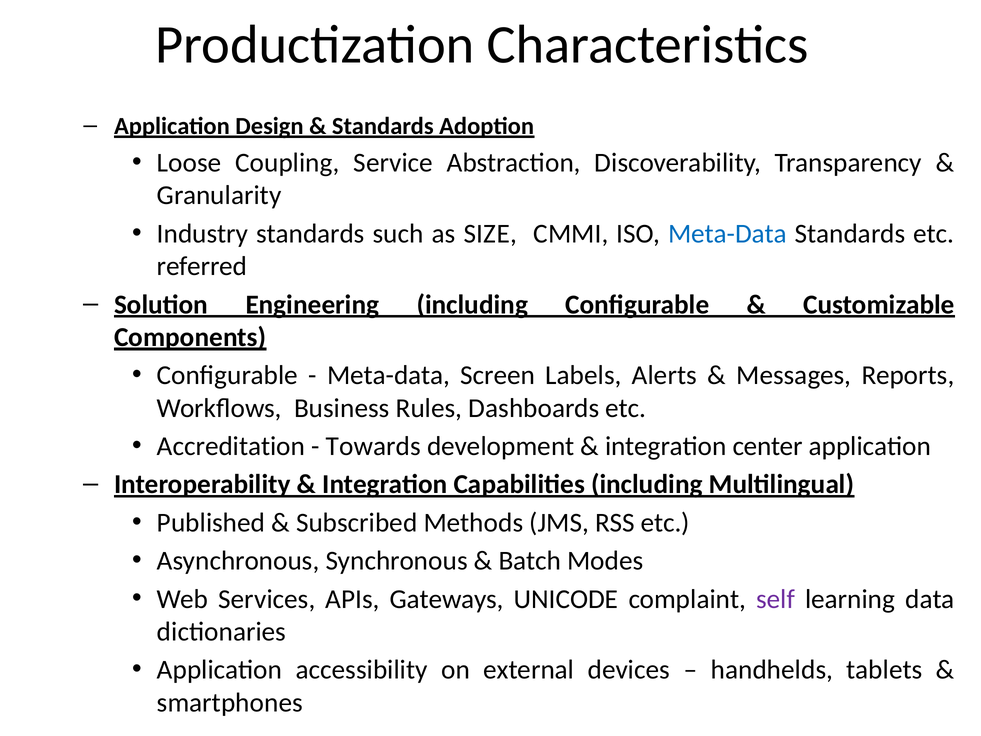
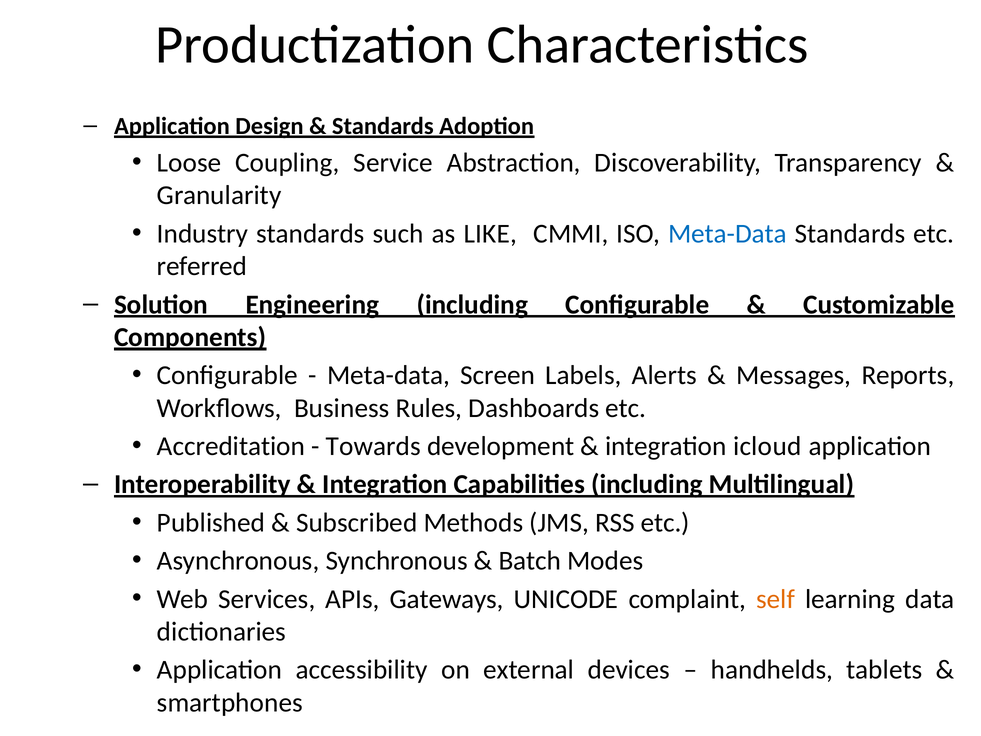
SIZE: SIZE -> LIKE
center: center -> icloud
self colour: purple -> orange
